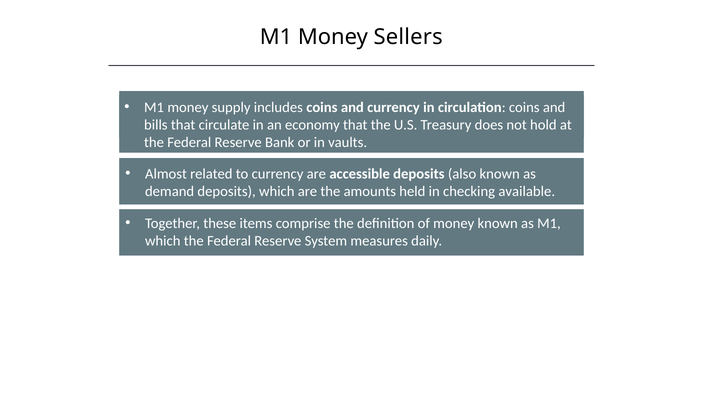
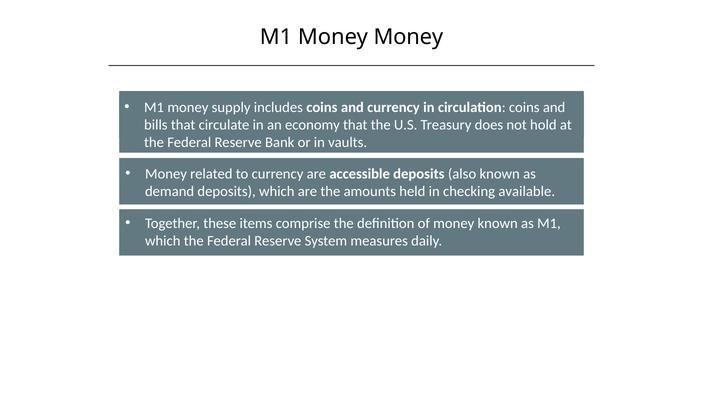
Money Sellers: Sellers -> Money
Almost at (166, 174): Almost -> Money
